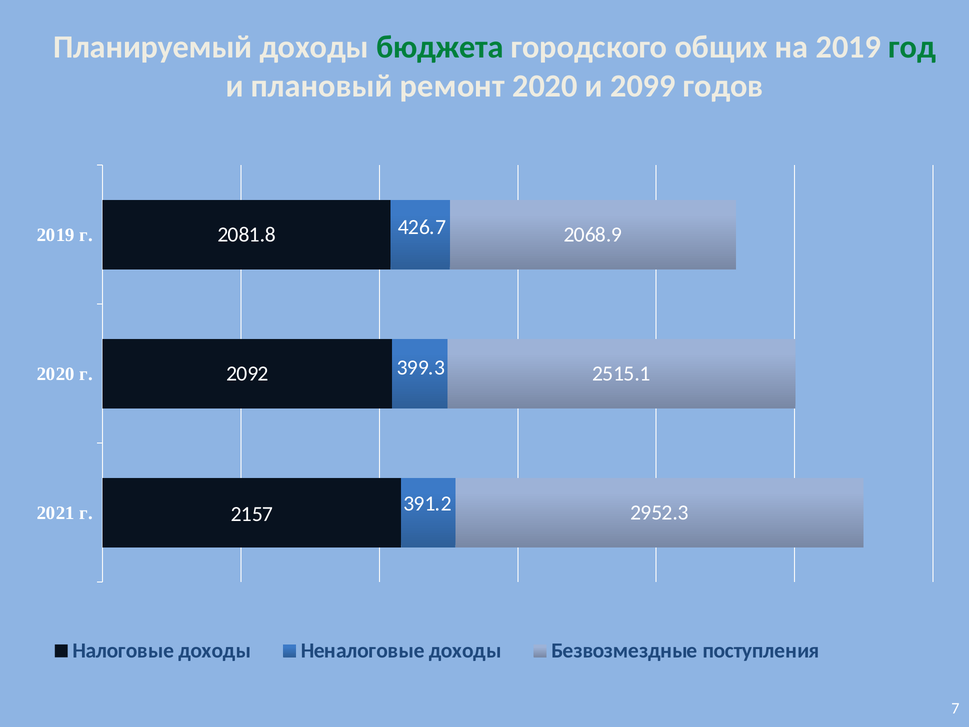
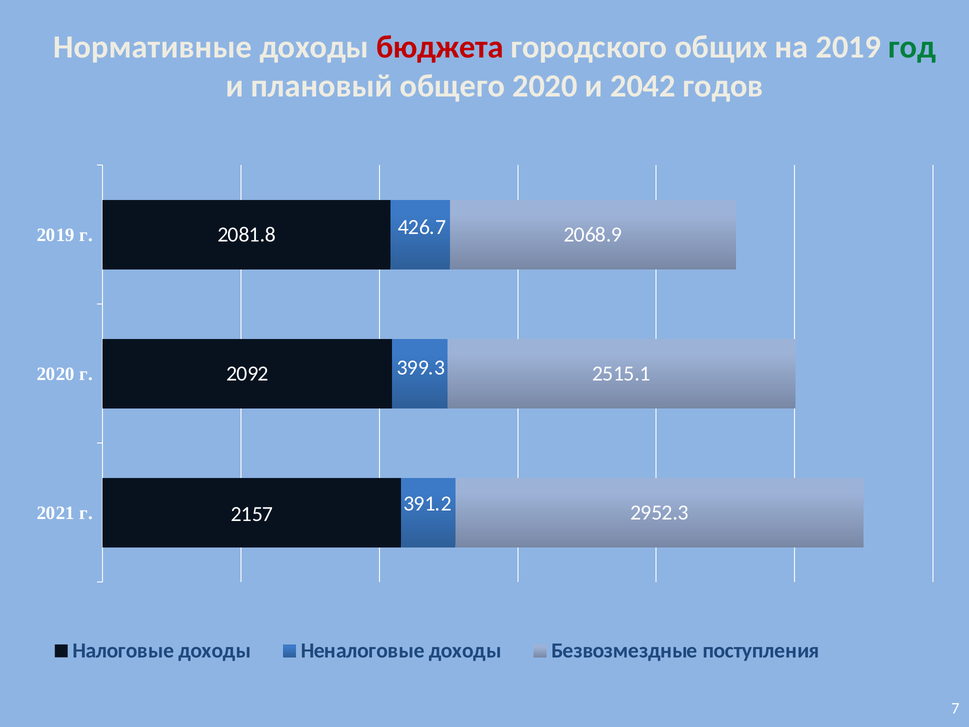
Планируемый: Планируемый -> Нормативные
бюджета colour: green -> red
ремонт: ремонт -> общего
2099: 2099 -> 2042
